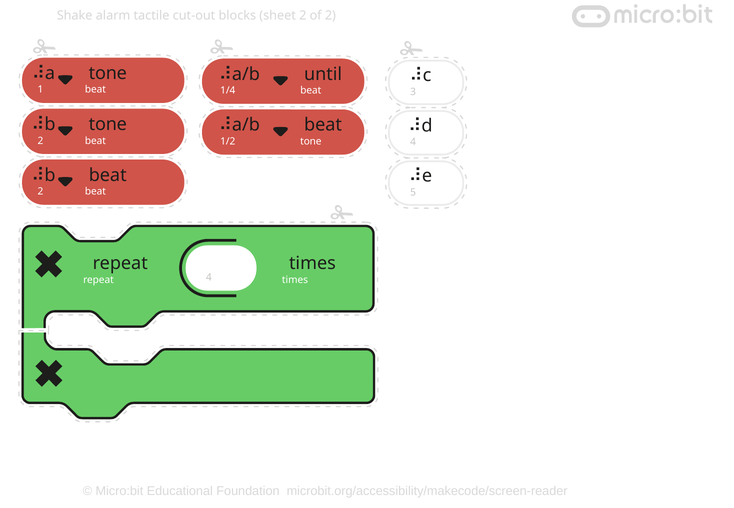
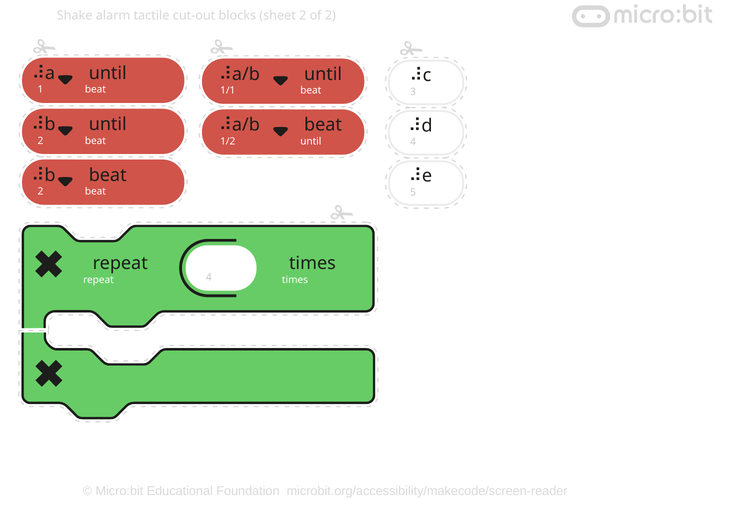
tone at (108, 73): tone -> until
1/4: 1/4 -> 1/1
tone at (108, 124): tone -> until
tone at (311, 141): tone -> until
